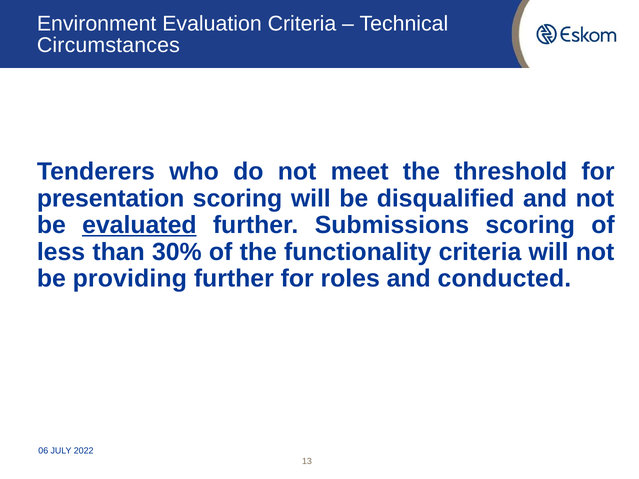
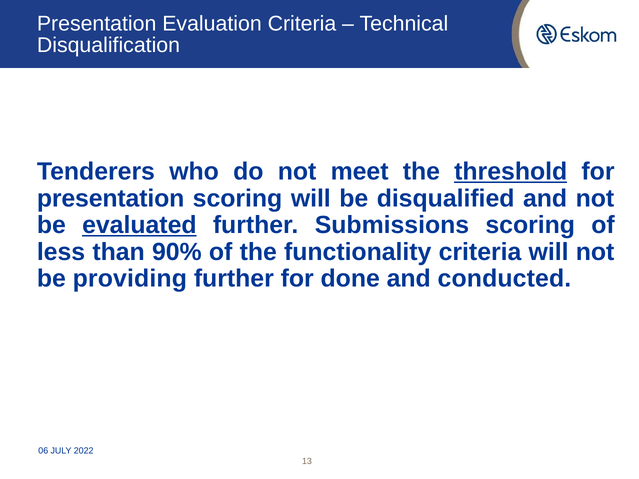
Environment at (97, 24): Environment -> Presentation
Circumstances: Circumstances -> Disqualification
threshold underline: none -> present
30%: 30% -> 90%
roles: roles -> done
